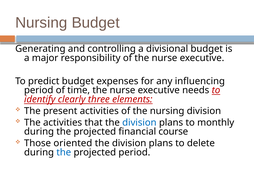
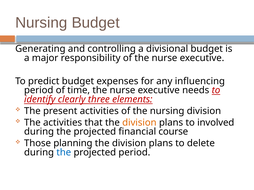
division at (139, 123) colour: blue -> orange
monthly: monthly -> involved
oriented: oriented -> planning
